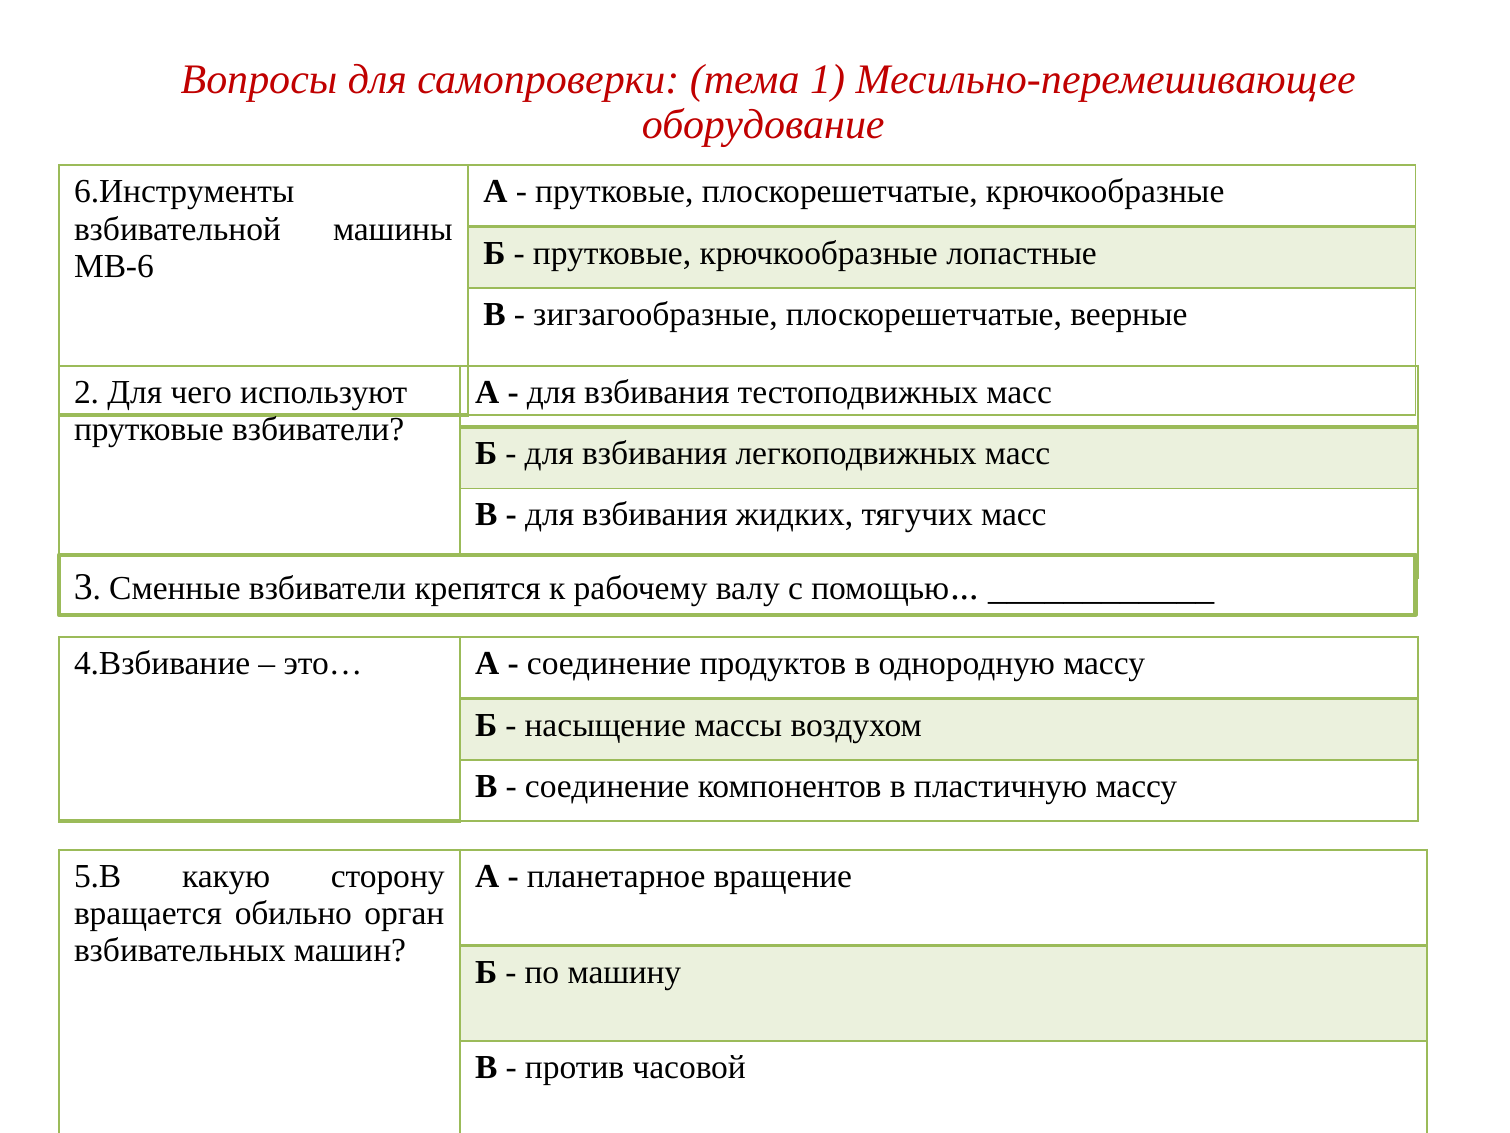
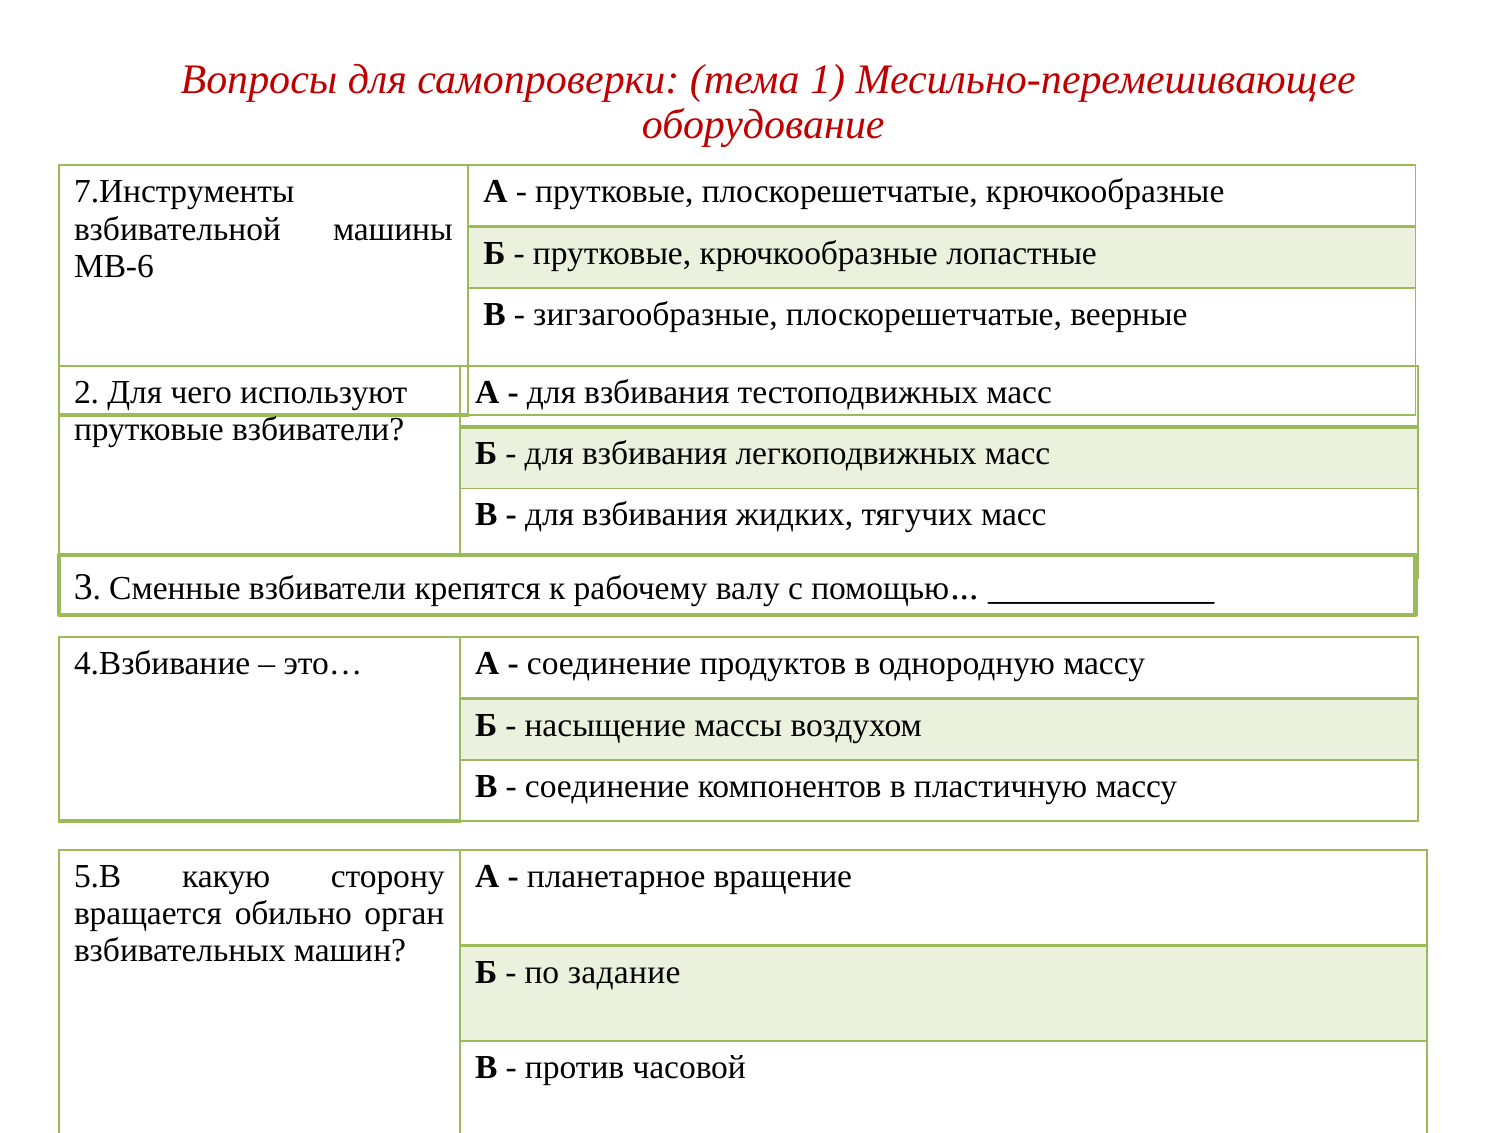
6.Инструменты: 6.Инструменты -> 7.Инструменты
машину: машину -> задание
